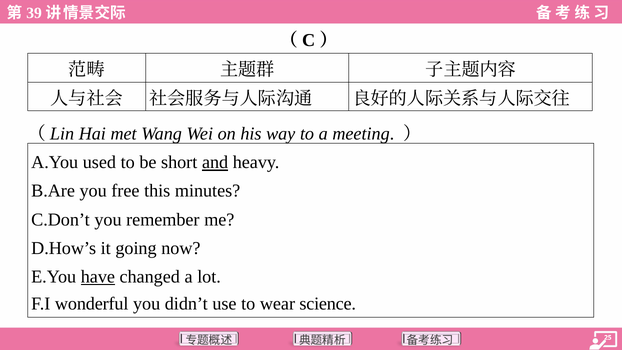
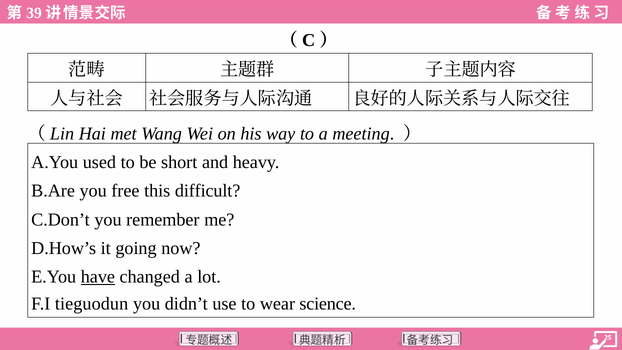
and underline: present -> none
minutes: minutes -> difficult
wonderful: wonderful -> tieguodun
